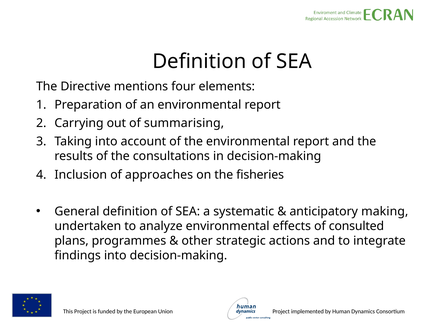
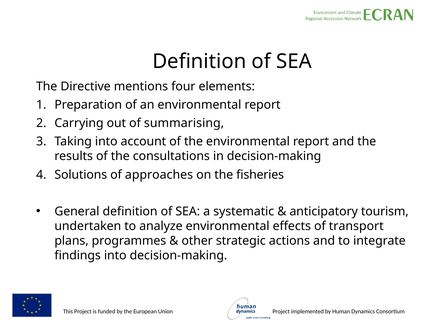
Inclusion: Inclusion -> Solutions
making: making -> tourism
consulted: consulted -> transport
